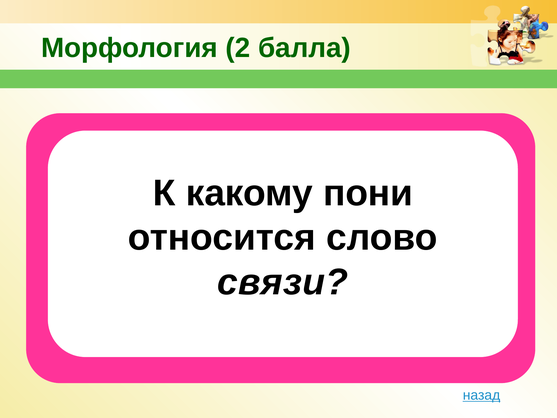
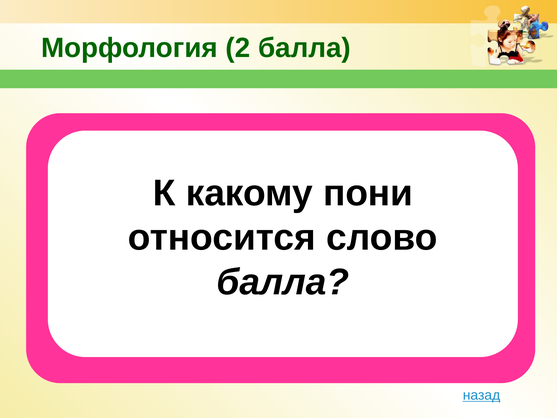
связи at (283, 282): связи -> балла
